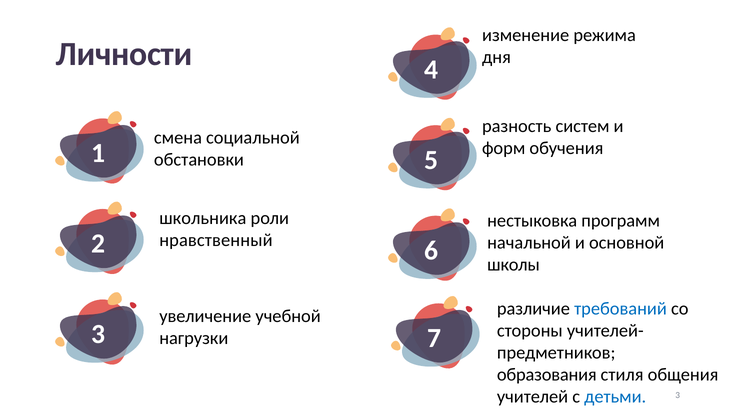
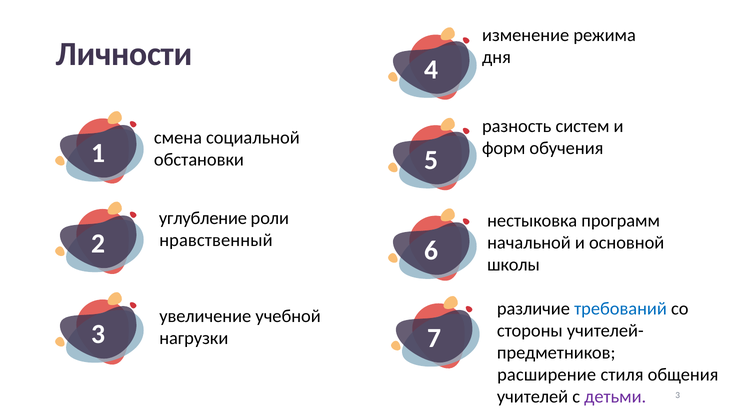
школьника: школьника -> углубление
образования: образования -> расширение
детьми colour: blue -> purple
